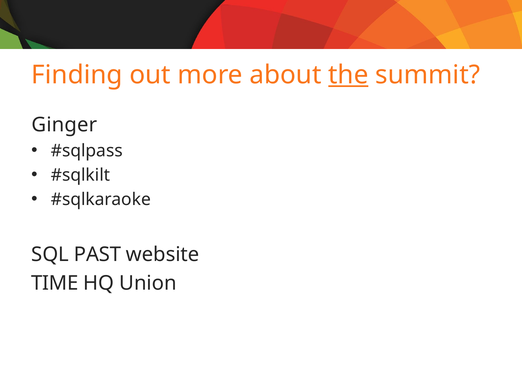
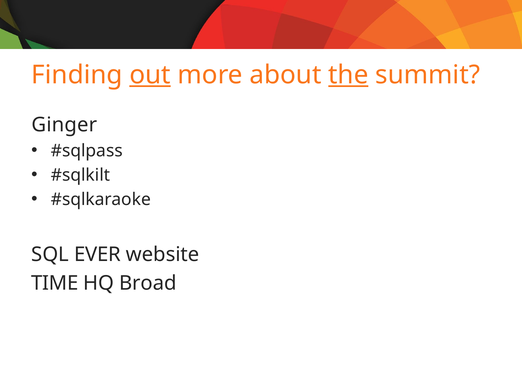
out underline: none -> present
PAST: PAST -> EVER
Union: Union -> Broad
